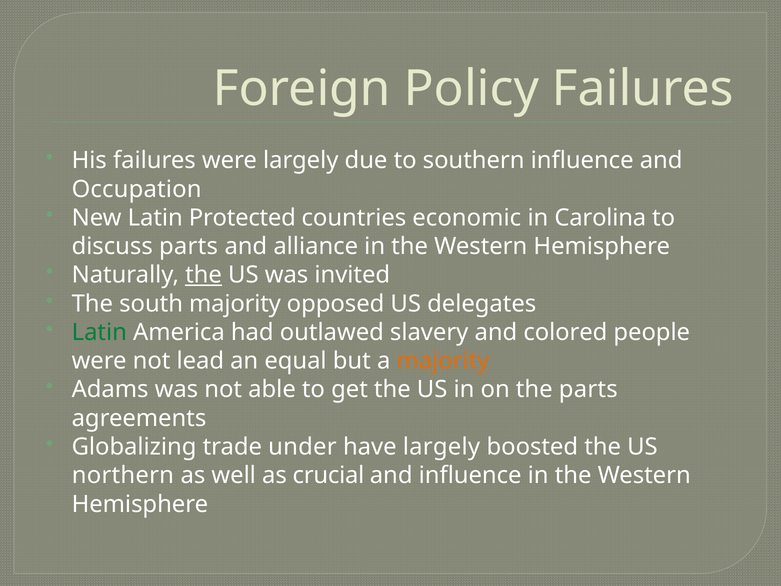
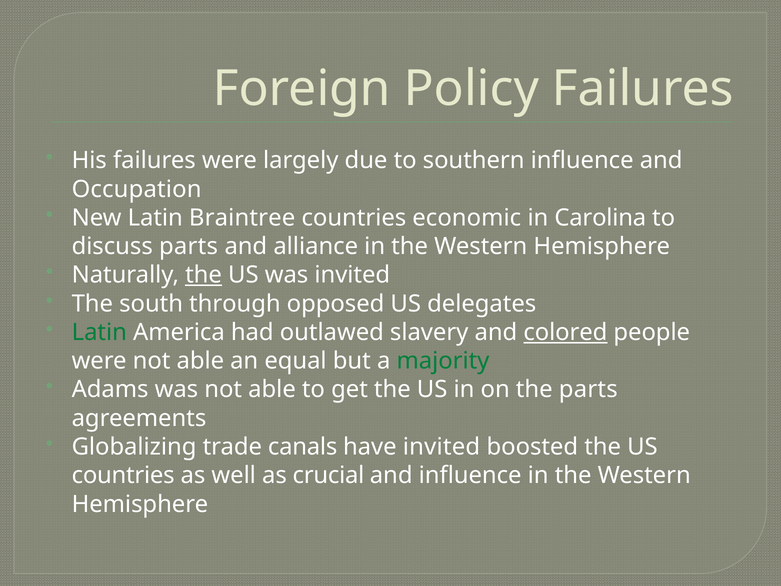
Protected: Protected -> Braintree
south majority: majority -> through
colored underline: none -> present
were not lead: lead -> able
majority at (443, 361) colour: orange -> green
under: under -> canals
have largely: largely -> invited
northern at (123, 475): northern -> countries
